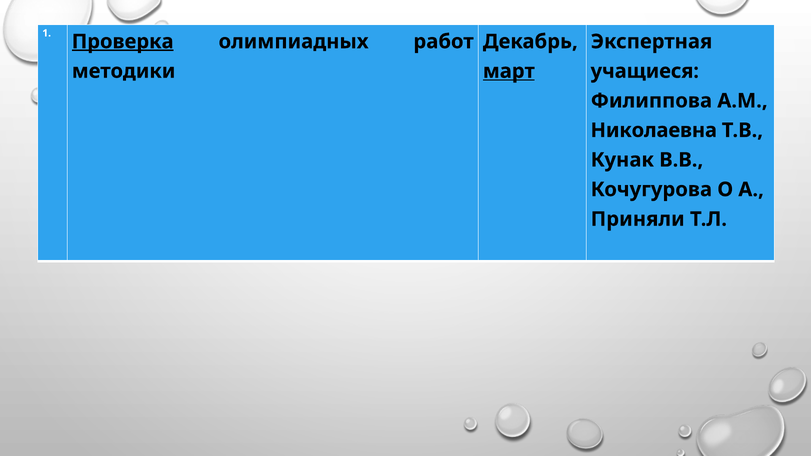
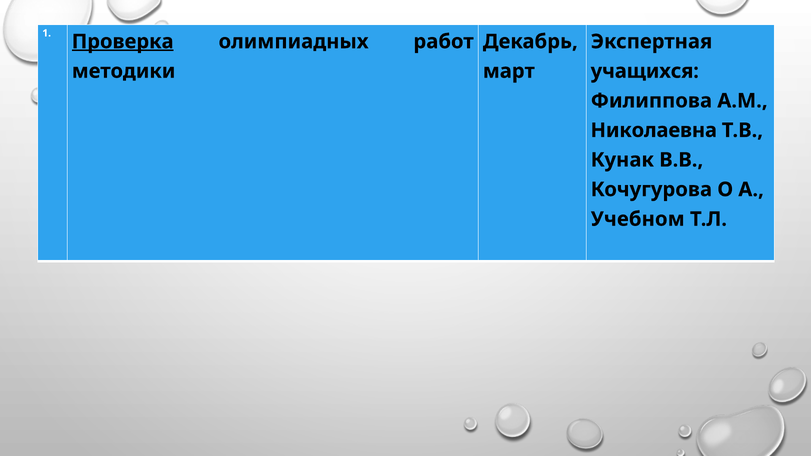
март underline: present -> none
учащиеся: учащиеся -> учащихся
Приняли: Приняли -> Учебном
